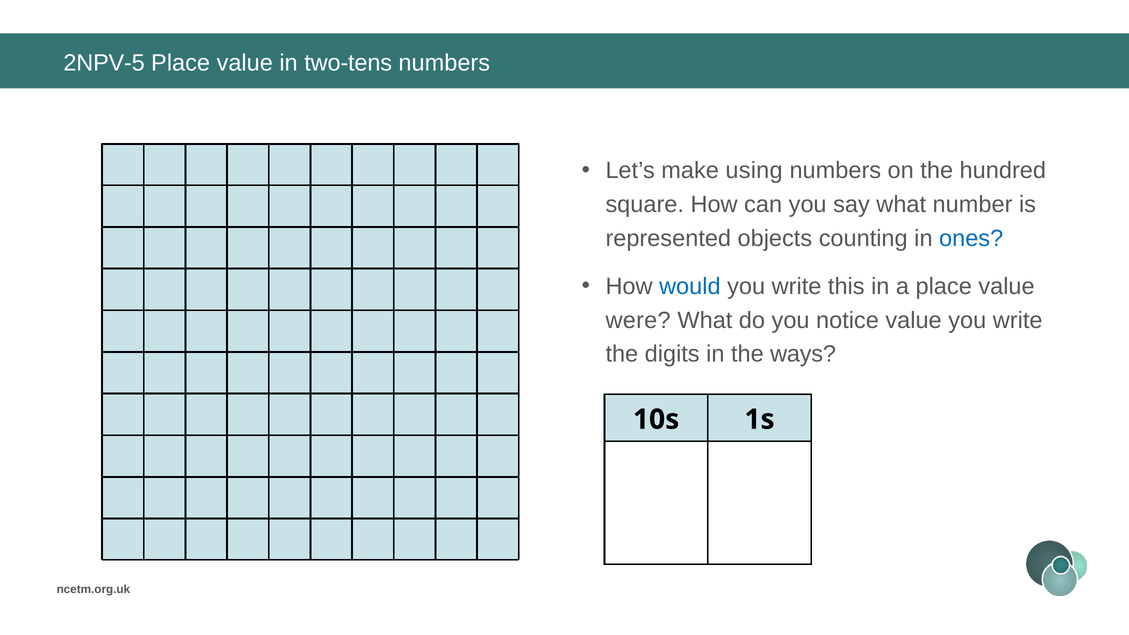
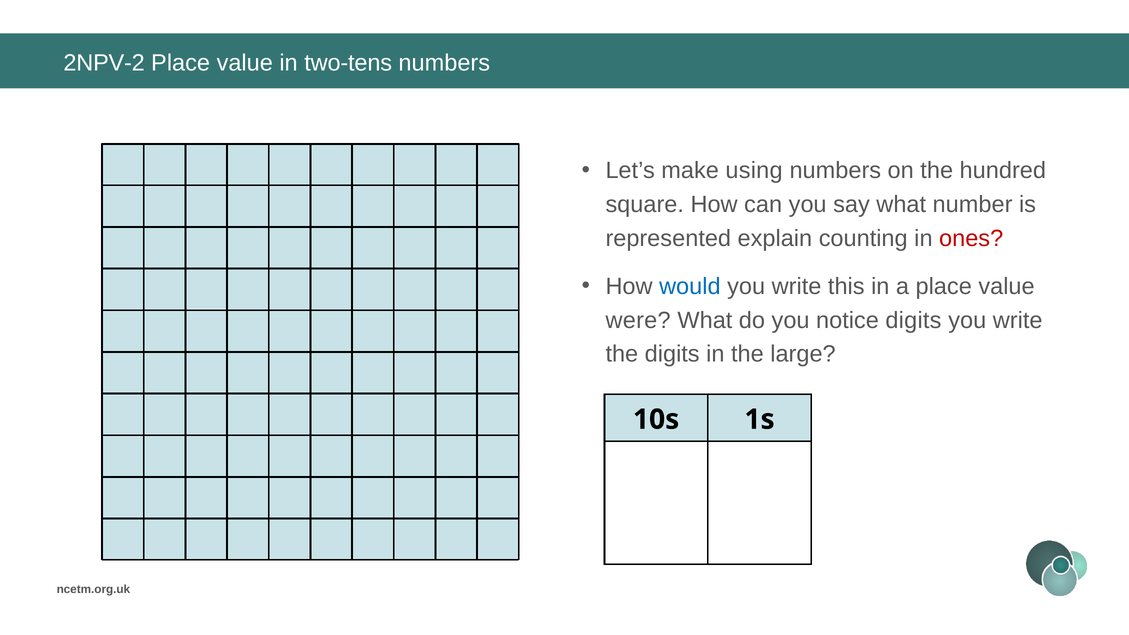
2NPV-5: 2NPV-5 -> 2NPV-2
objects: objects -> explain
ones colour: blue -> red
notice value: value -> digits
ways: ways -> large
